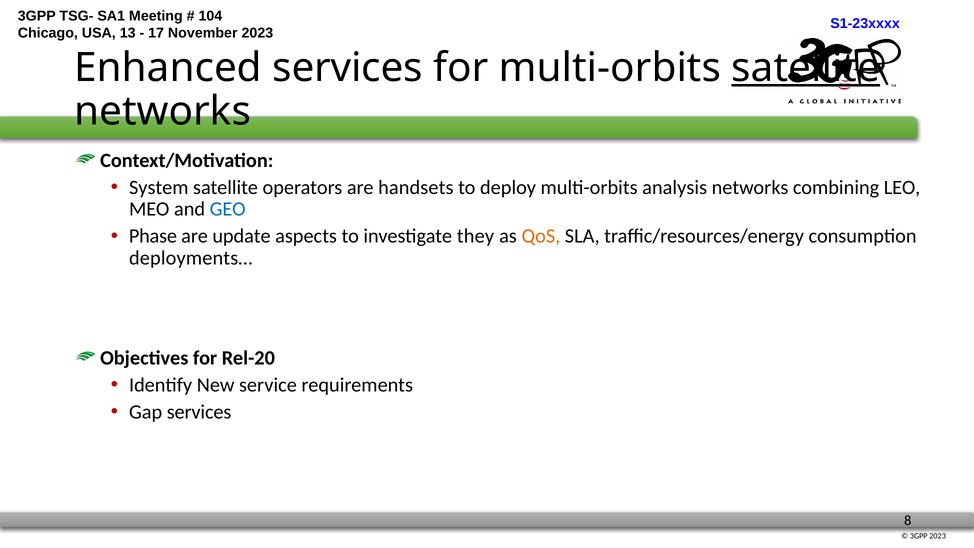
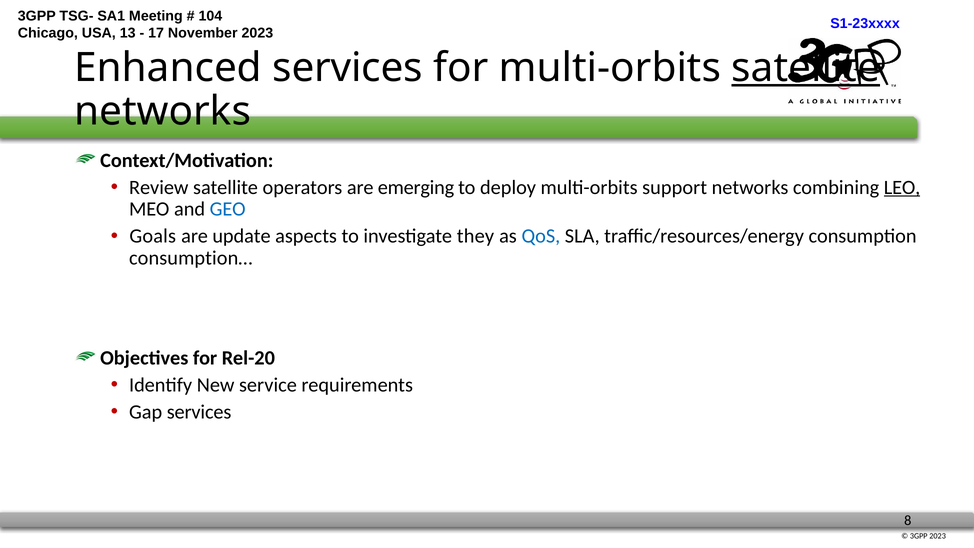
System: System -> Review
handsets: handsets -> emerging
analysis: analysis -> support
LEO underline: none -> present
Phase: Phase -> Goals
QoS colour: orange -> blue
deployments…: deployments… -> consumption…
